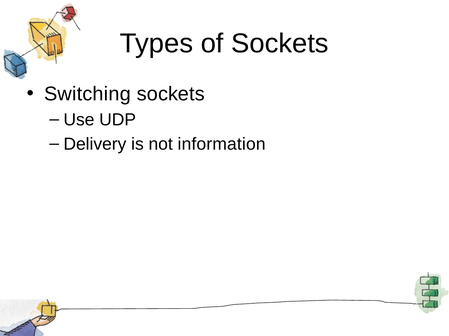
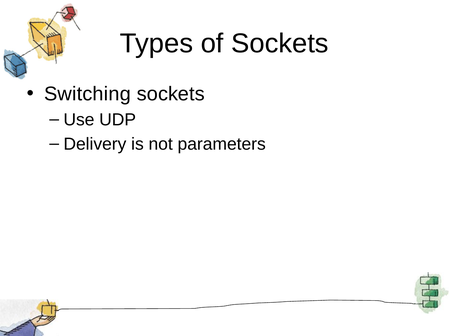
information: information -> parameters
